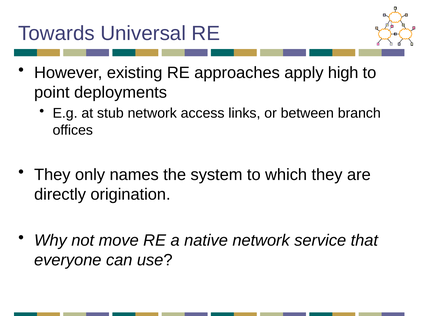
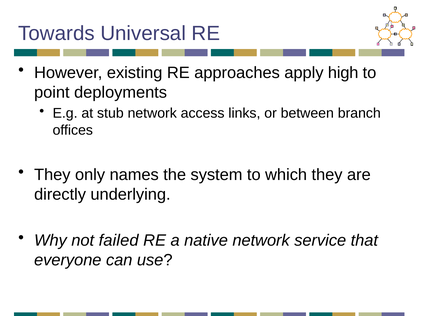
origination: origination -> underlying
move: move -> failed
